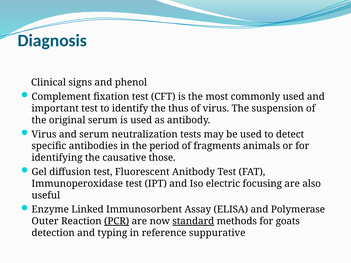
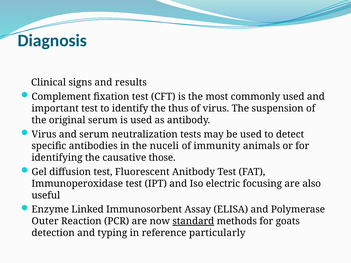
phenol: phenol -> results
period: period -> nuceli
fragments: fragments -> immunity
PCR underline: present -> none
suppurative: suppurative -> particularly
